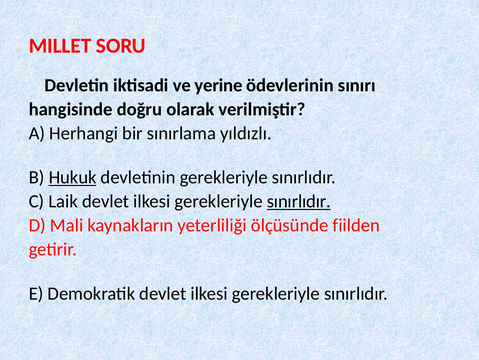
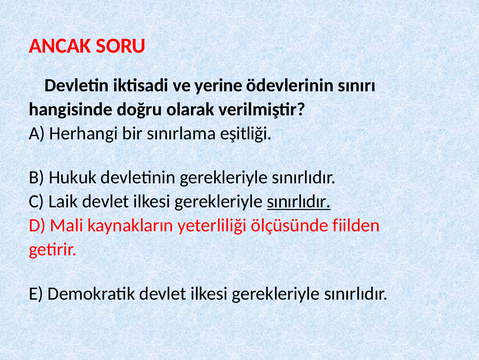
MILLET: MILLET -> ANCAK
yıldızlı: yıldızlı -> eşitliği
Hukuk underline: present -> none
